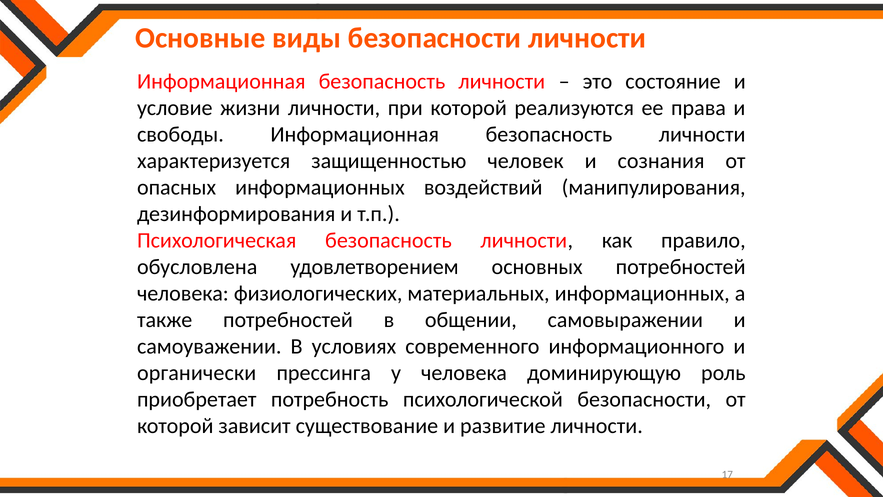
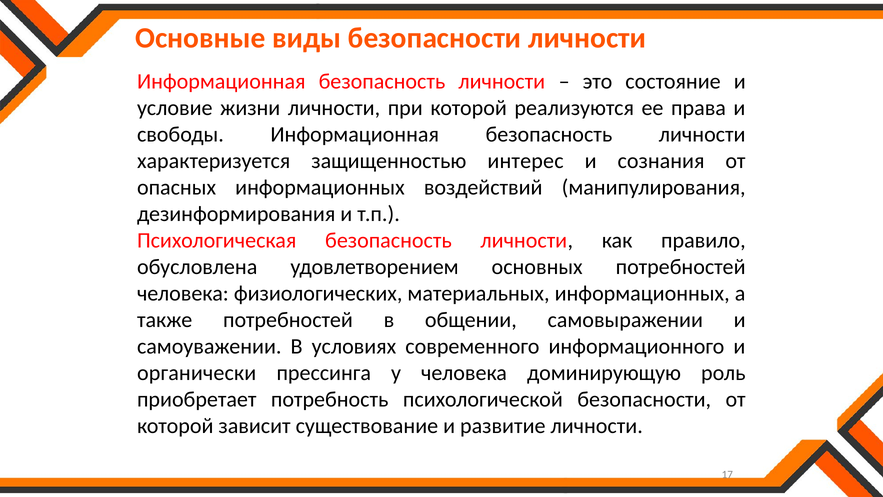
человек: человек -> интерес
